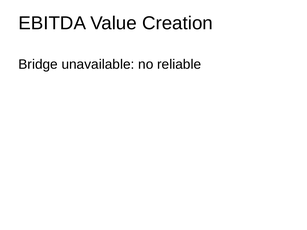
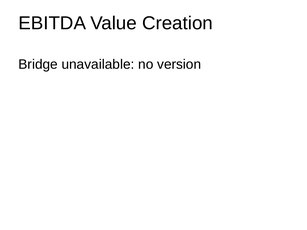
reliable: reliable -> version
